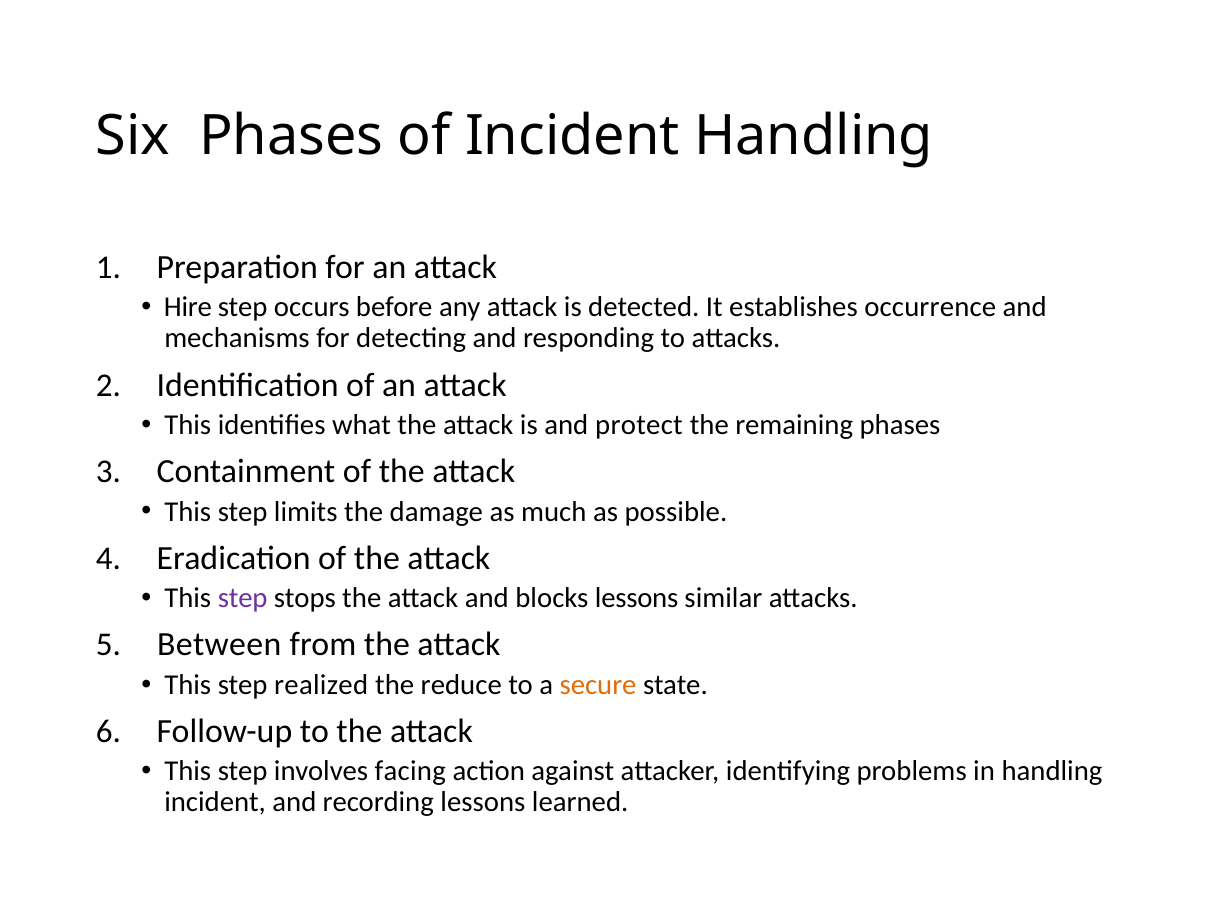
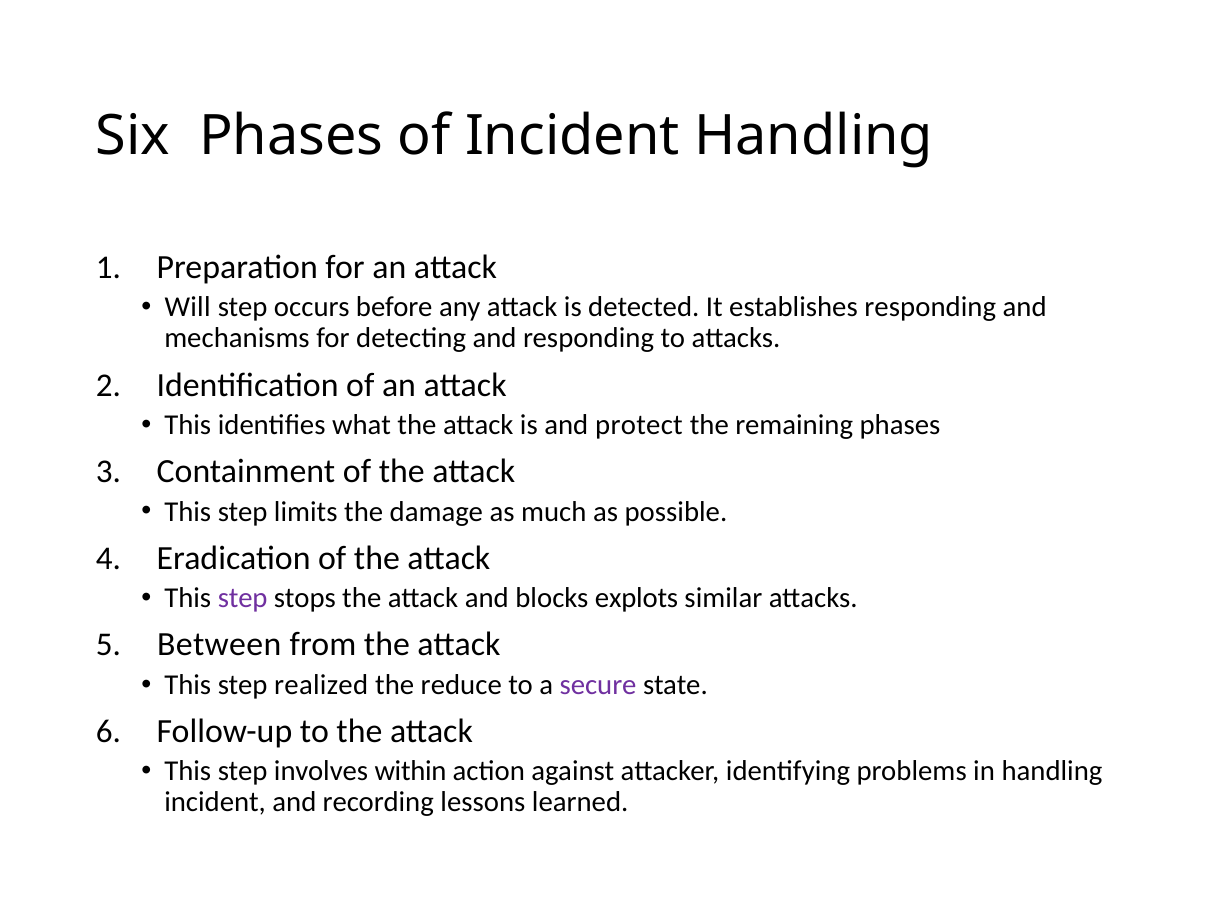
Hire: Hire -> Will
establishes occurrence: occurrence -> responding
blocks lessons: lessons -> explots
secure colour: orange -> purple
facing: facing -> within
